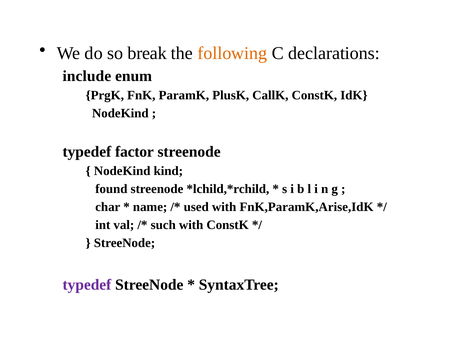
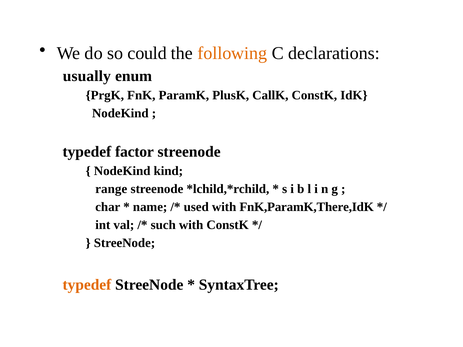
break: break -> could
include: include -> usually
found: found -> range
FnK,ParamK,Arise,IdK: FnK,ParamK,Arise,IdK -> FnK,ParamK,There,IdK
typedef at (87, 285) colour: purple -> orange
